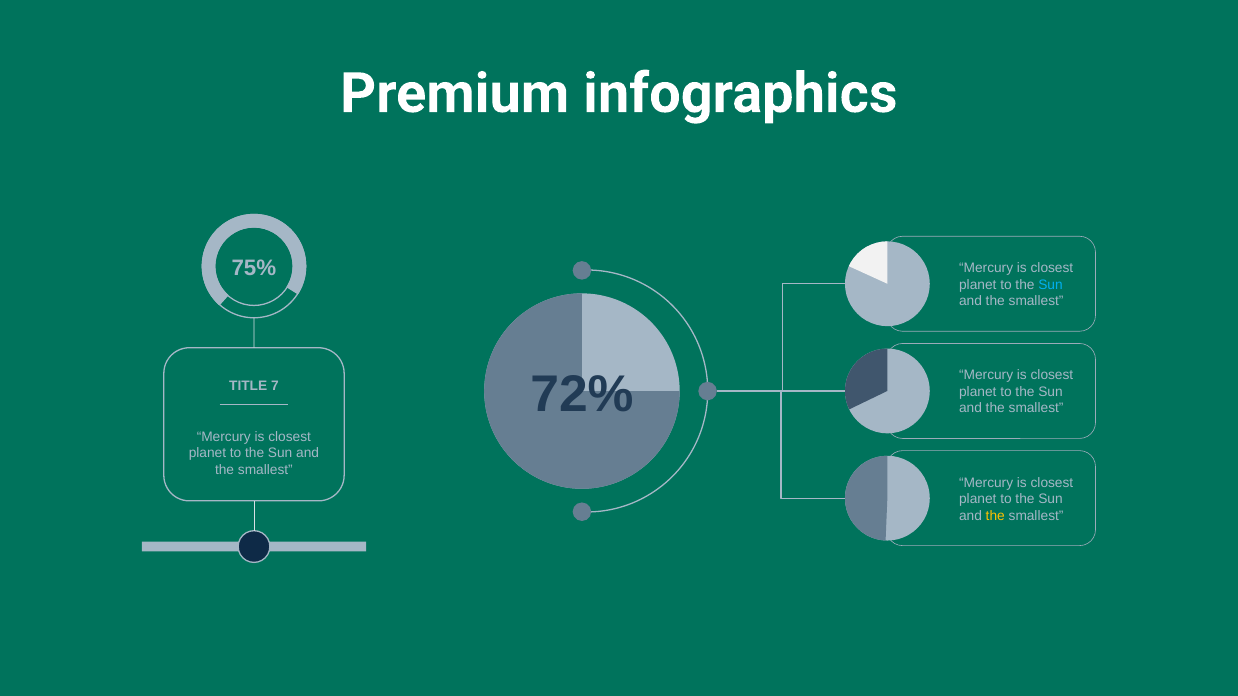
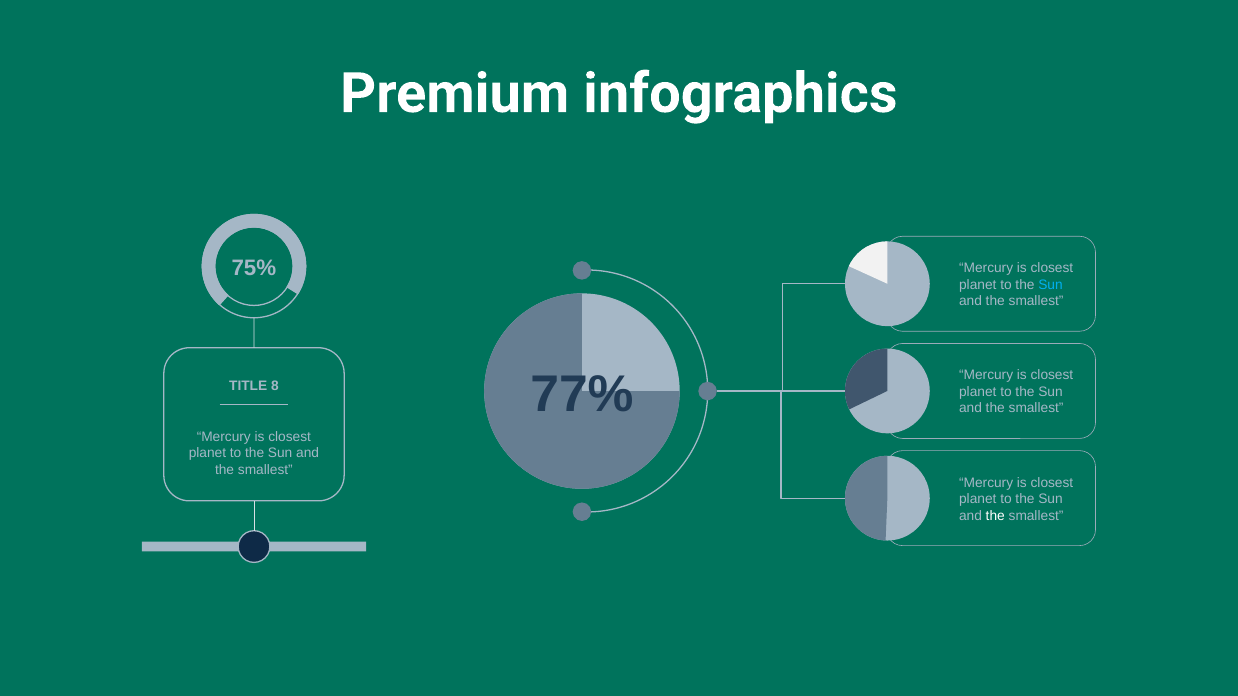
72%: 72% -> 77%
7: 7 -> 8
the at (995, 516) colour: yellow -> white
